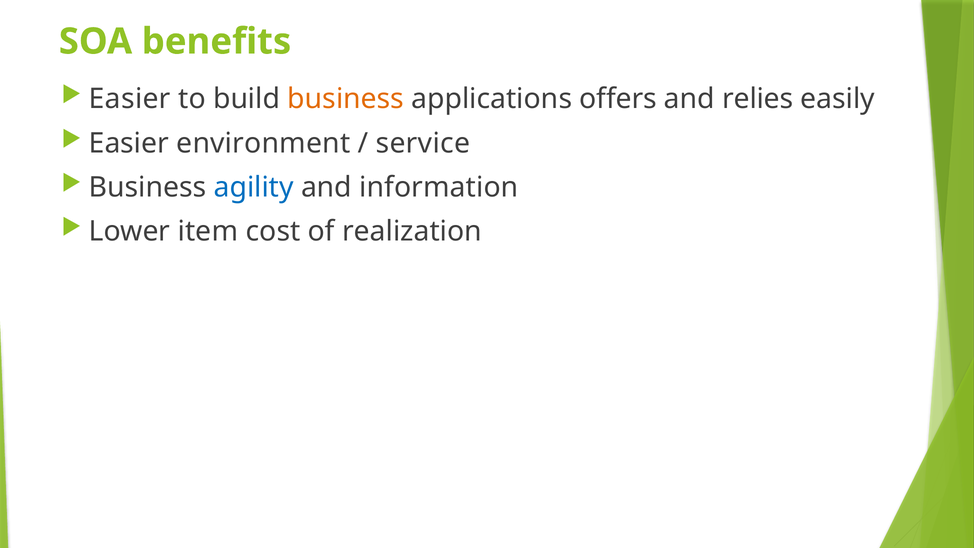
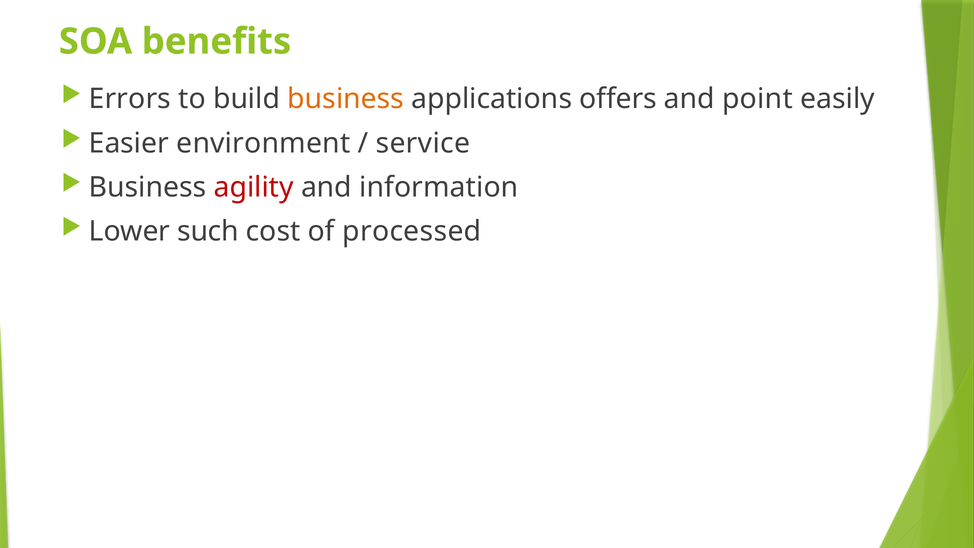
Easier at (130, 99): Easier -> Errors
relies: relies -> point
agility colour: blue -> red
item: item -> such
realization: realization -> processed
